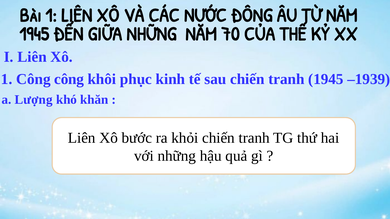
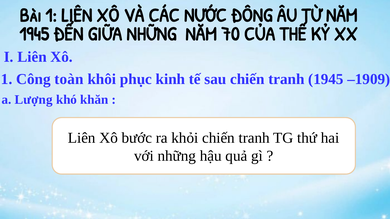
Công công: công -> toàn
–1939: –1939 -> –1909
